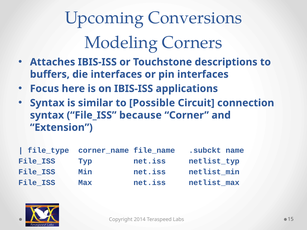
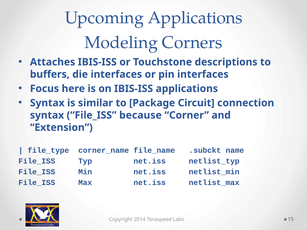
Upcoming Conversions: Conversions -> Applications
Possible: Possible -> Package
